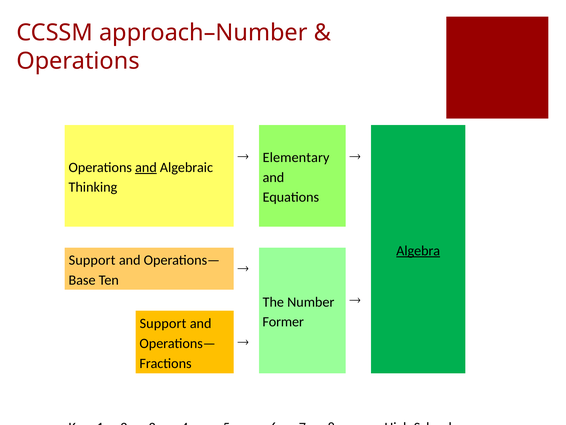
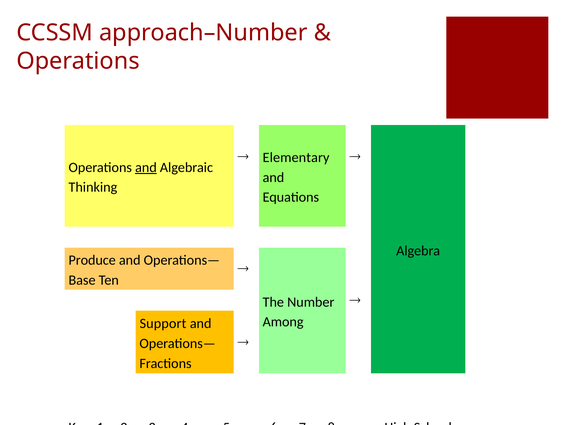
Algebra underline: present -> none
Support at (92, 260): Support -> Produce
Former: Former -> Among
